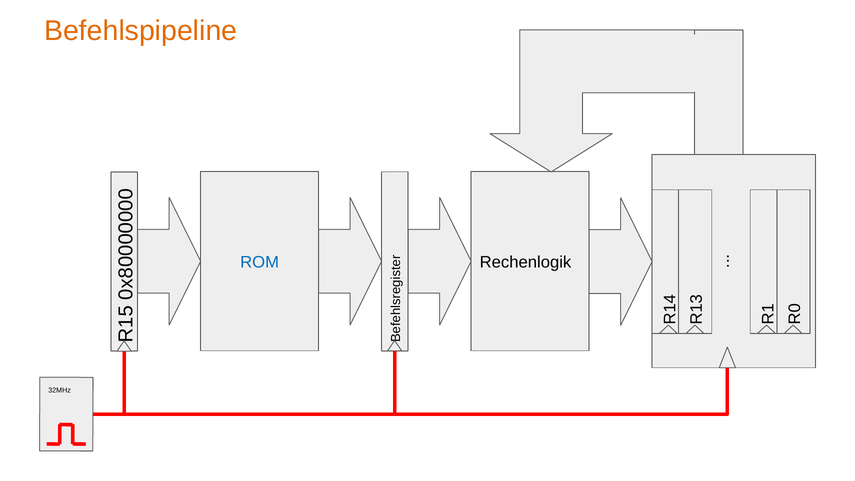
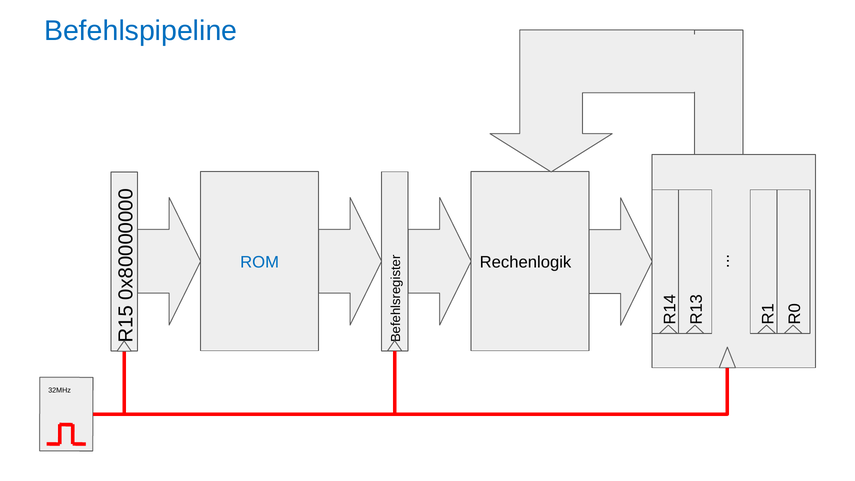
Befehlspipeline colour: orange -> blue
